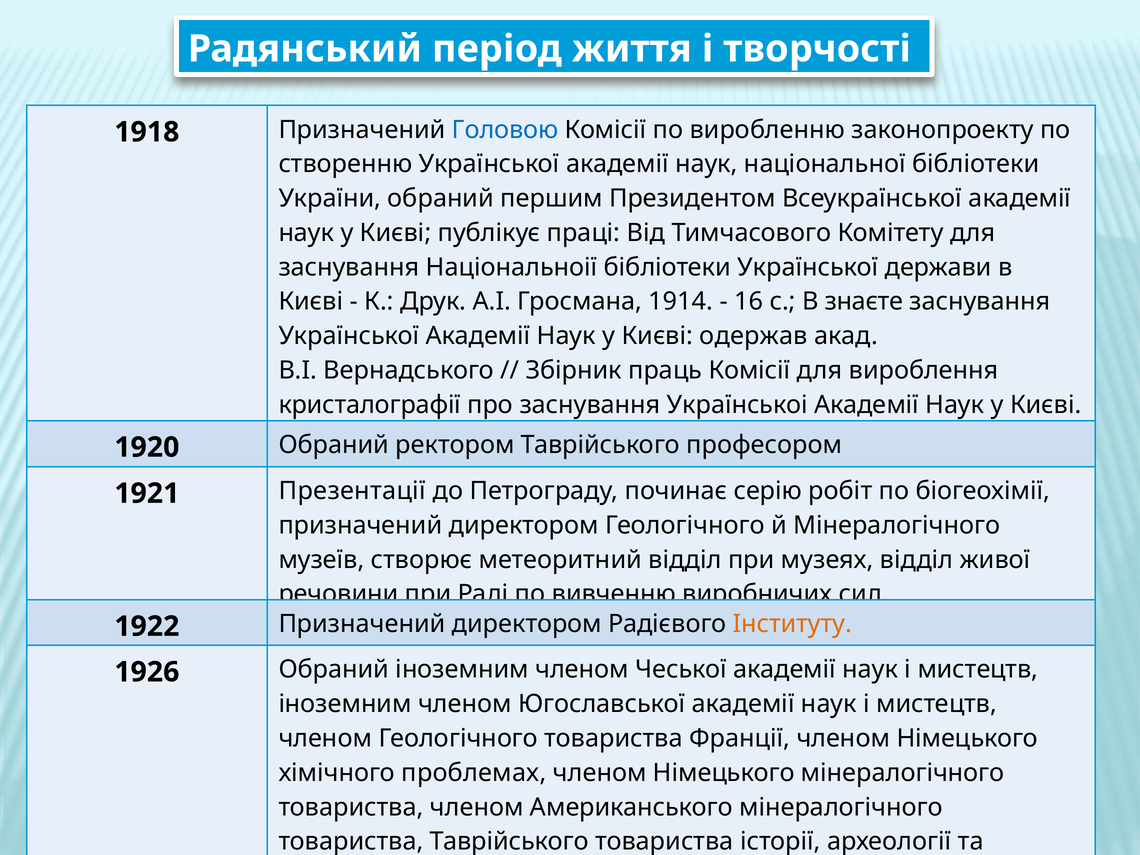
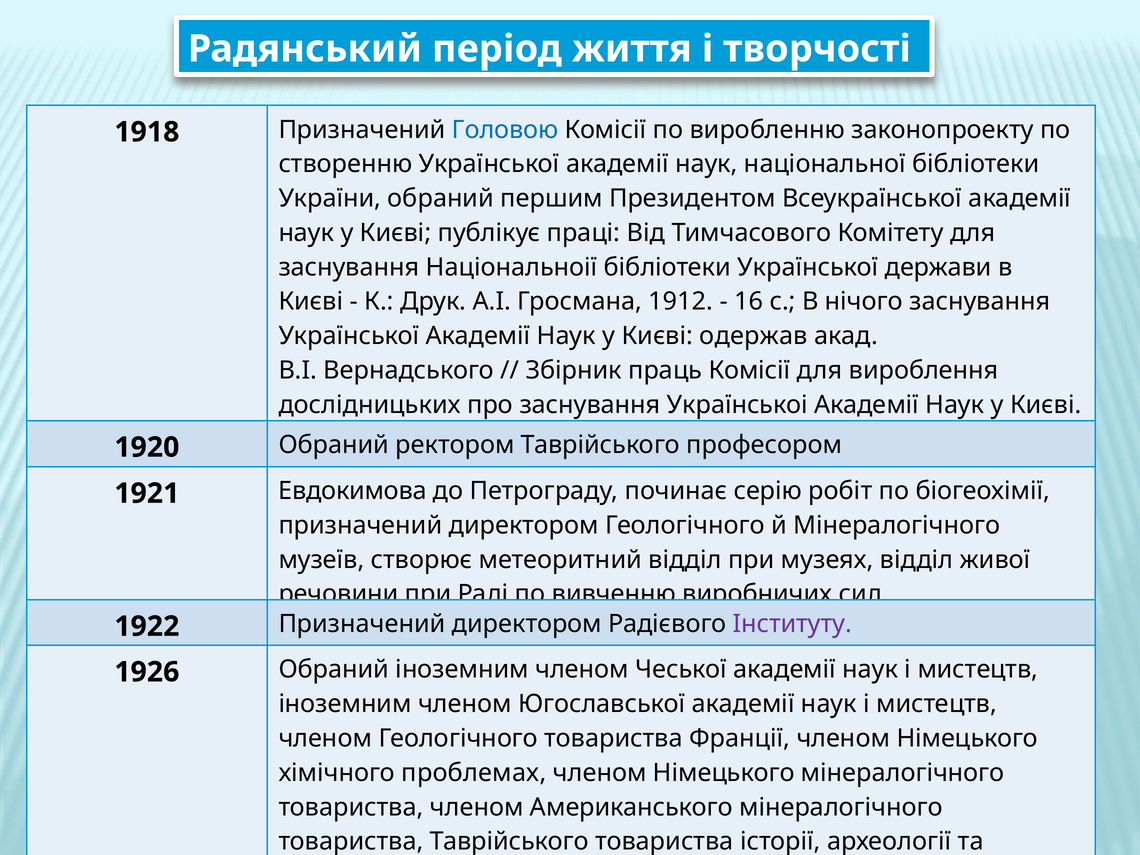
1914: 1914 -> 1912
знаєте: знаєте -> нічого
кристалографiї: кристалографiї -> дослiдницьких
Презентації: Презентації -> Евдокимова
Iнституту colour: orange -> purple
